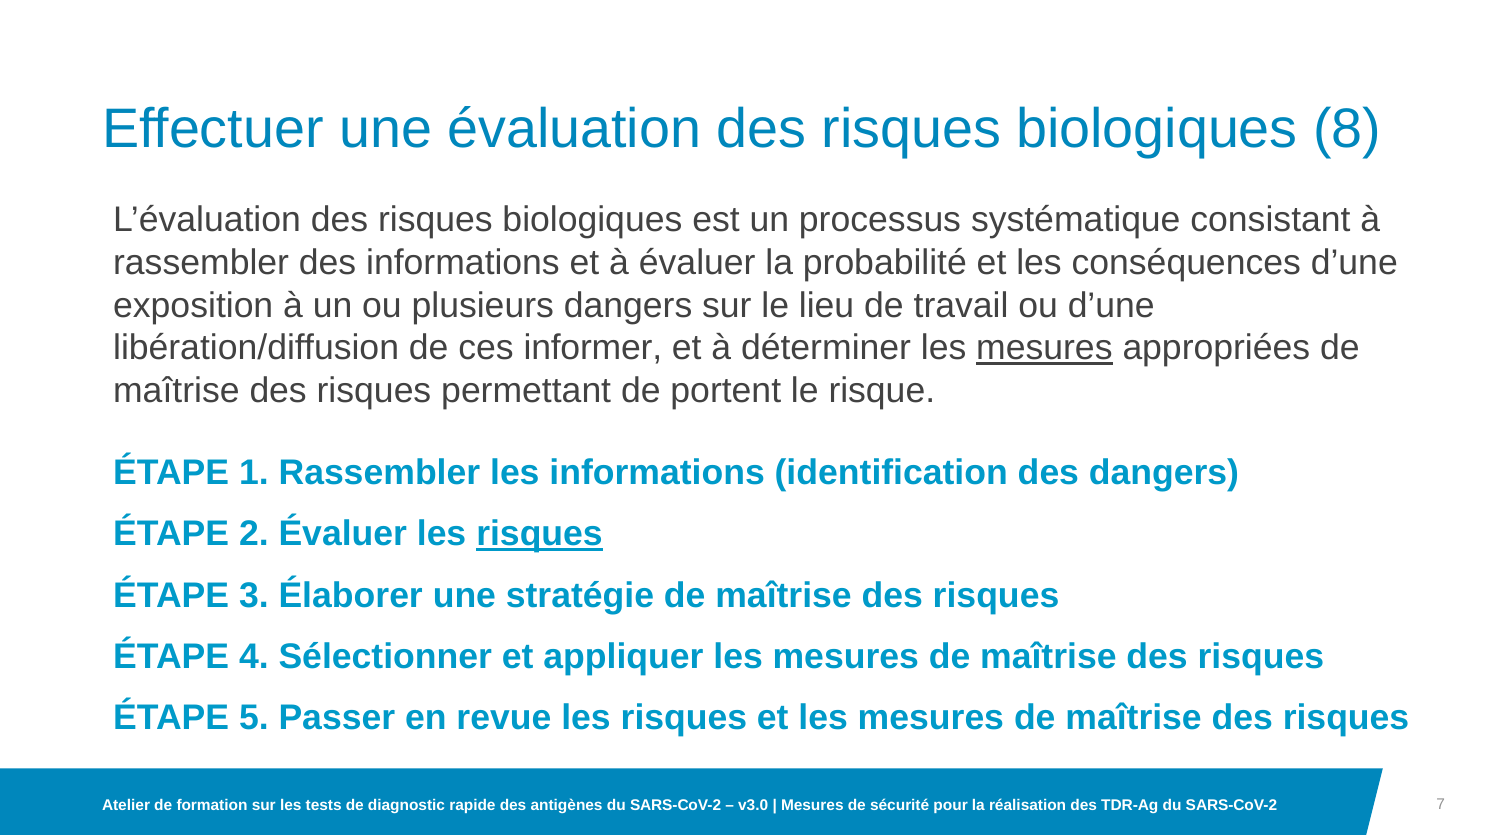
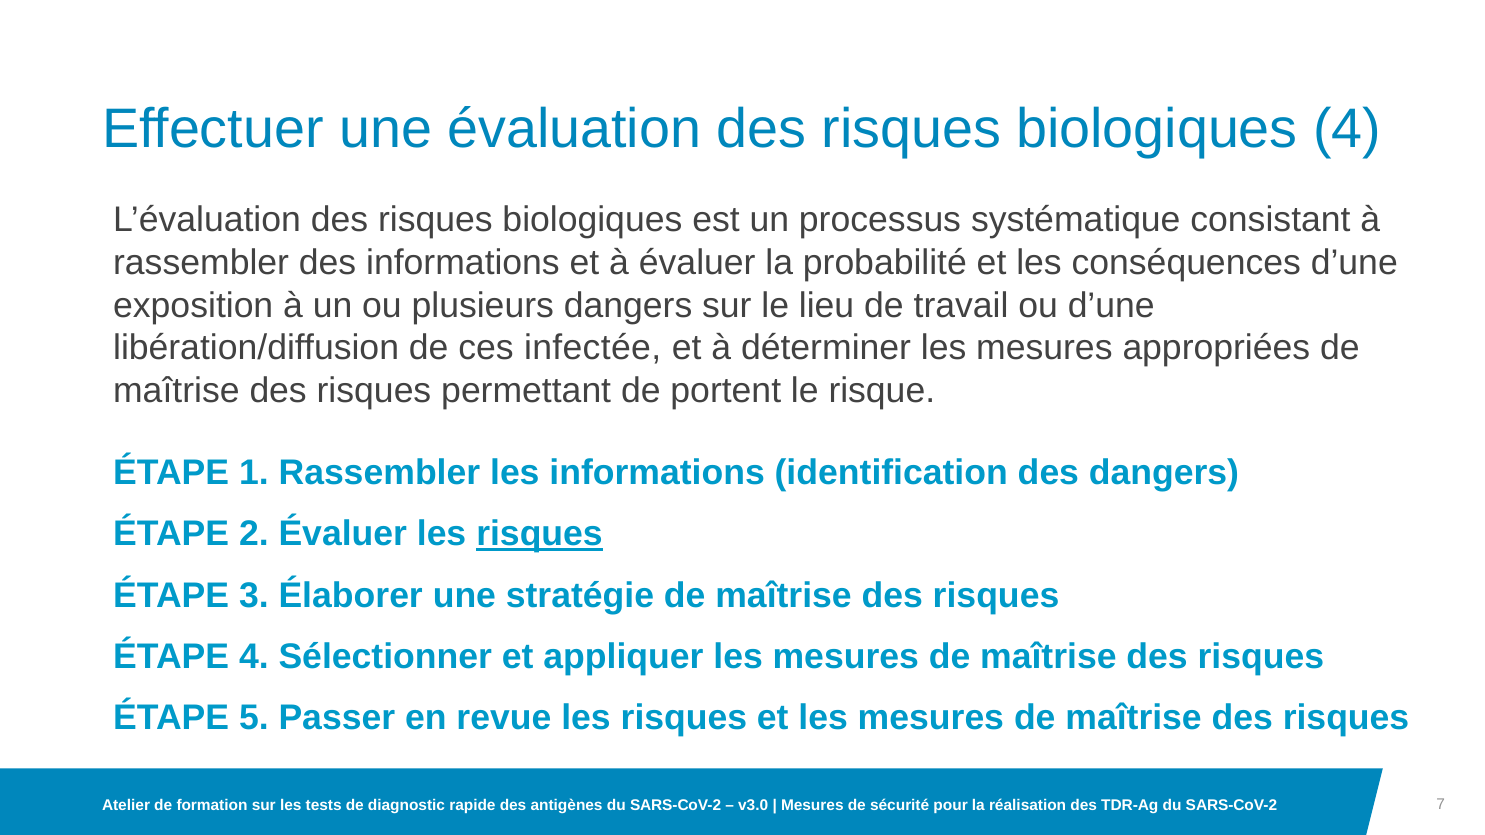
biologiques 8: 8 -> 4
informer: informer -> infectée
mesures at (1044, 348) underline: present -> none
